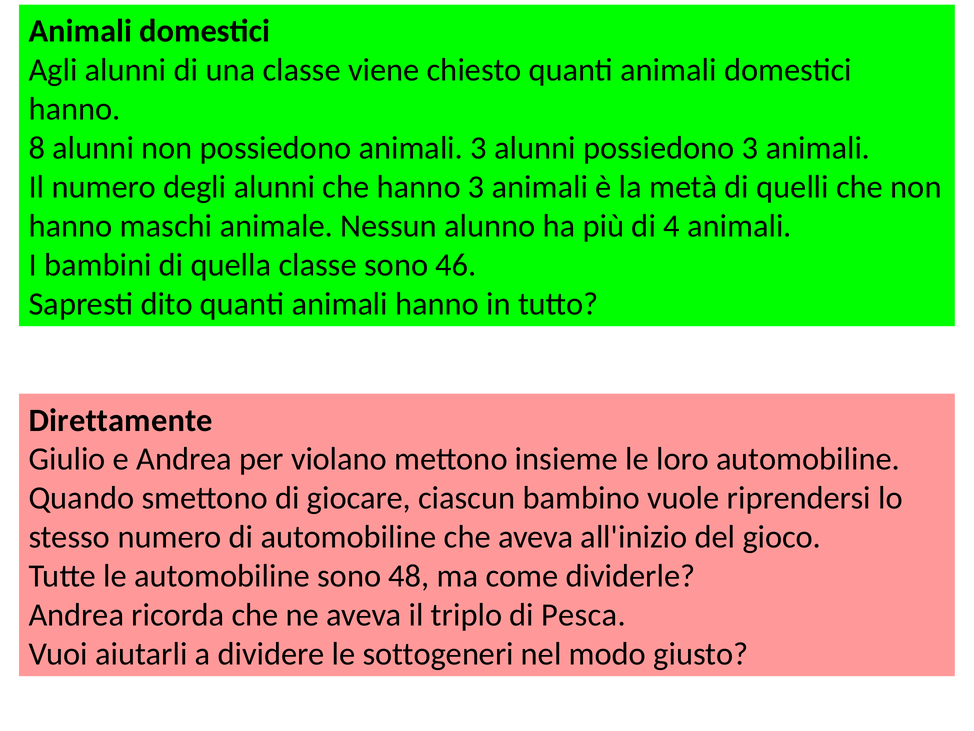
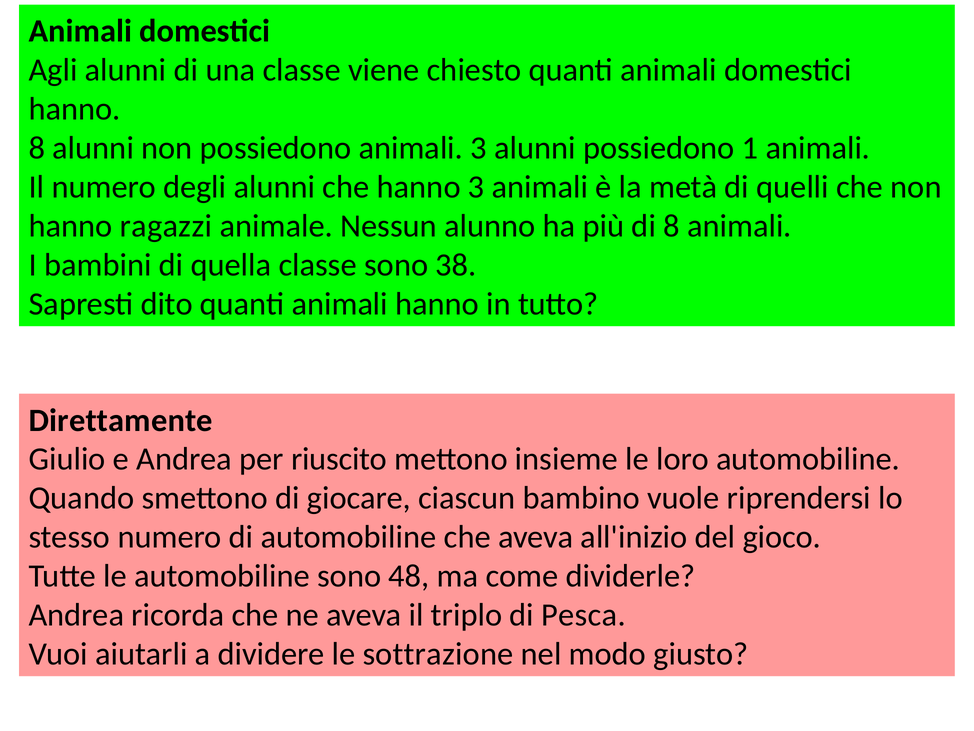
possiedono 3: 3 -> 1
maschi: maschi -> ragazzi
di 4: 4 -> 8
46: 46 -> 38
violano: violano -> riuscito
sottogeneri: sottogeneri -> sottrazione
